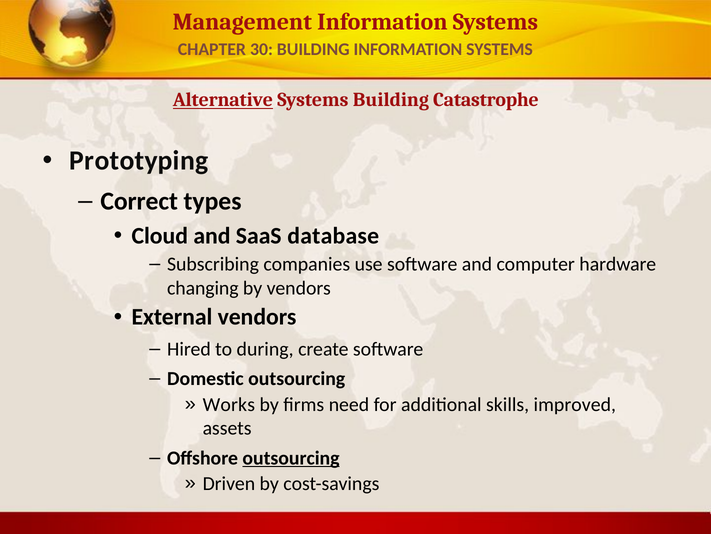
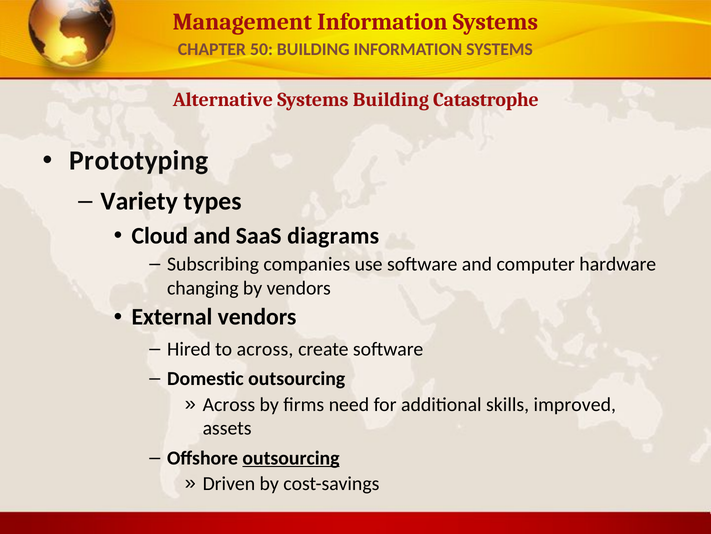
30: 30 -> 50
Alternative underline: present -> none
Correct: Correct -> Variety
database: database -> diagrams
to during: during -> across
Works at (229, 404): Works -> Across
